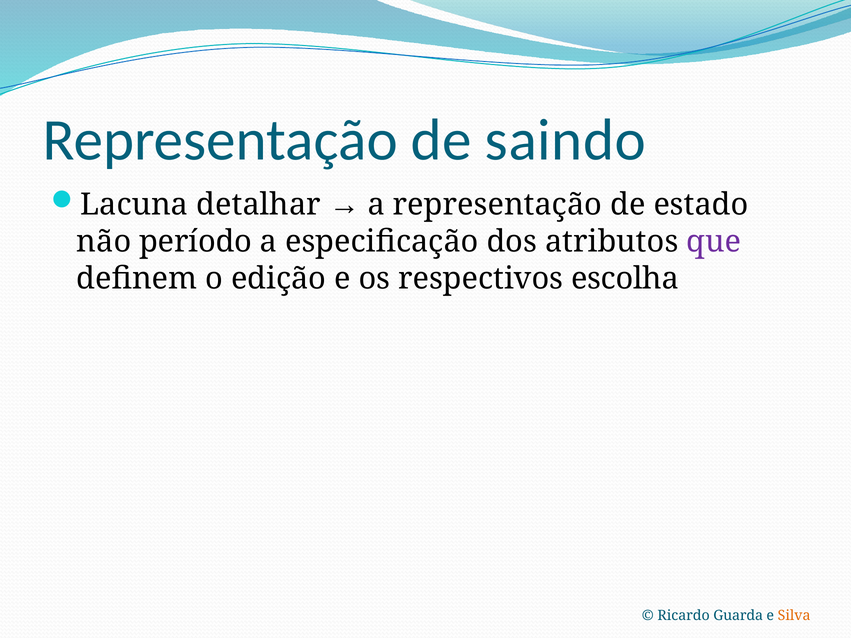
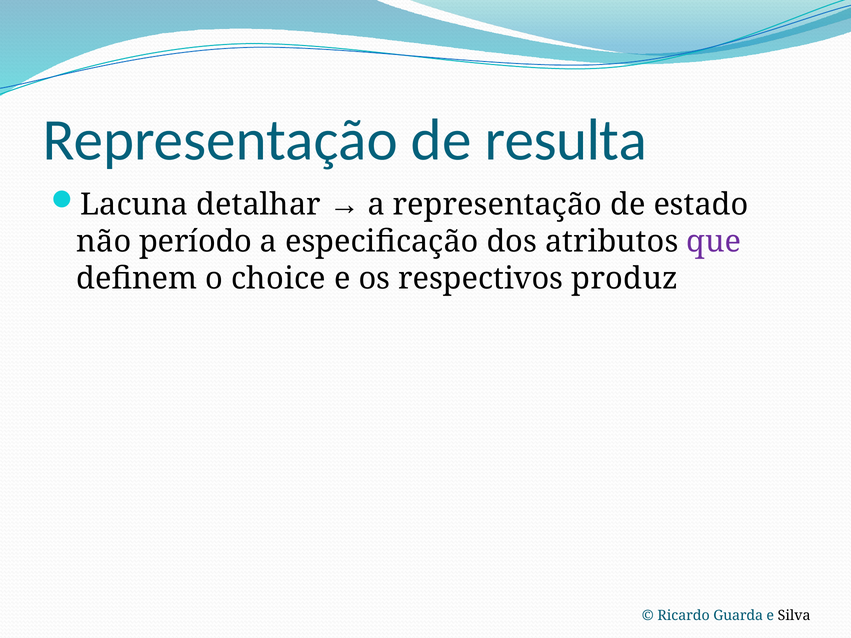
saindo: saindo -> resulta
edição: edição -> choice
escolha: escolha -> produz
Silva colour: orange -> black
